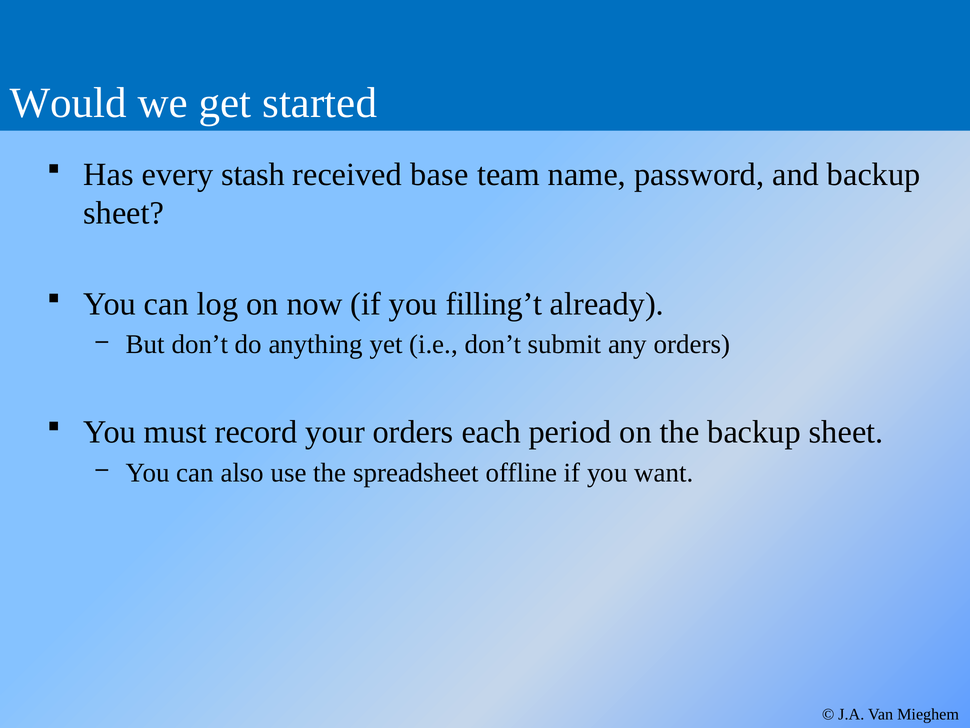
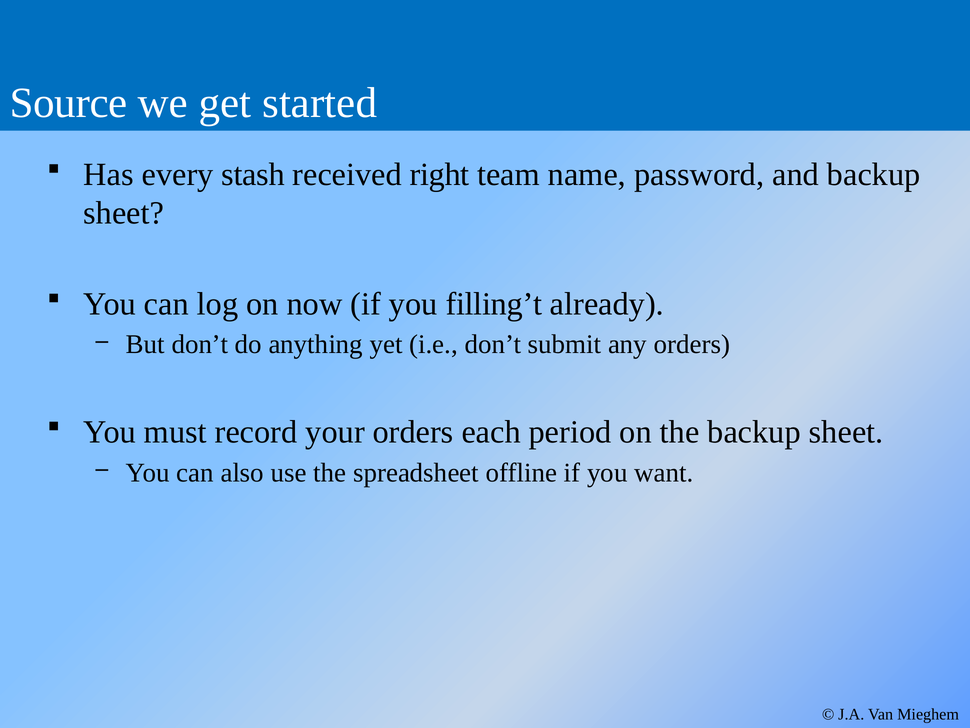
Would: Would -> Source
base: base -> right
